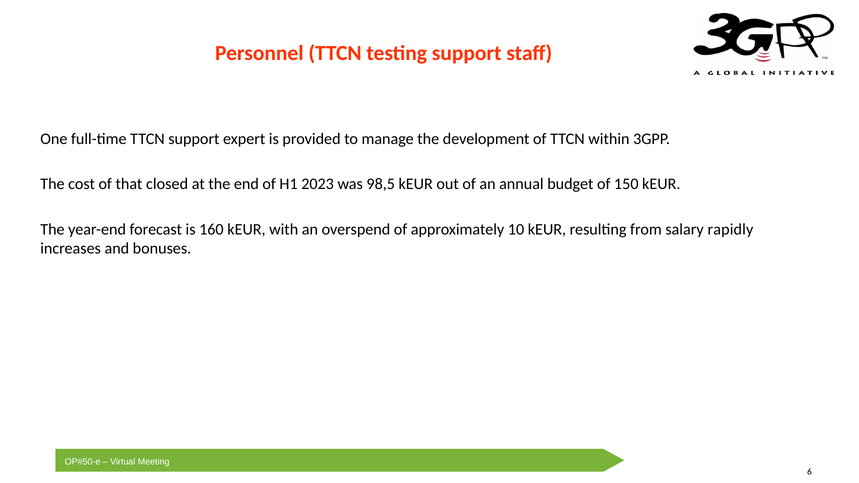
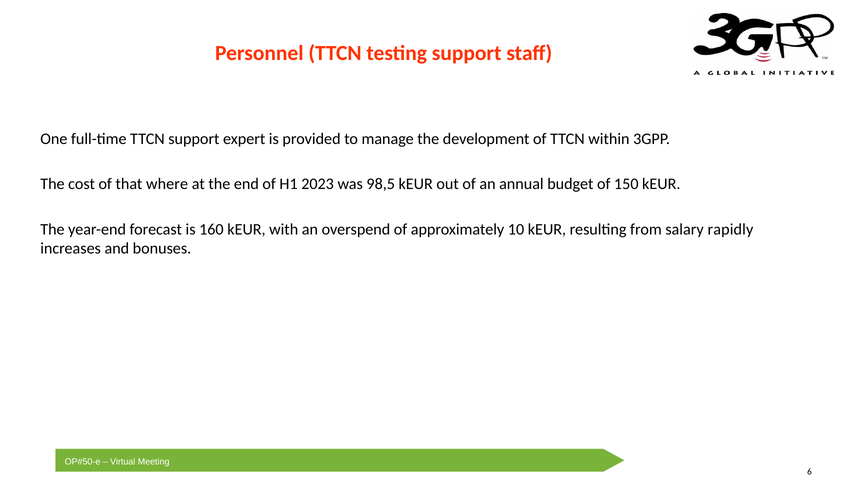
closed: closed -> where
